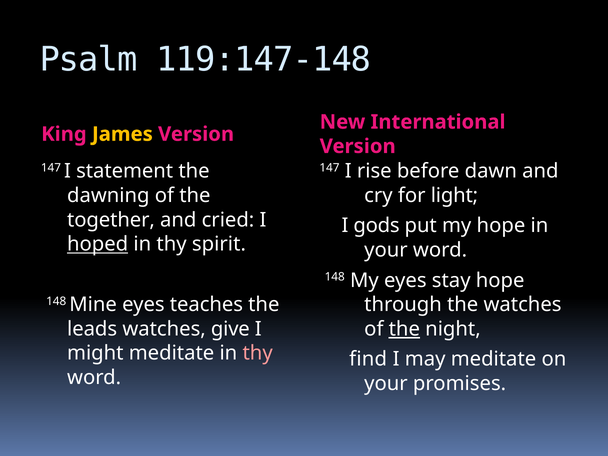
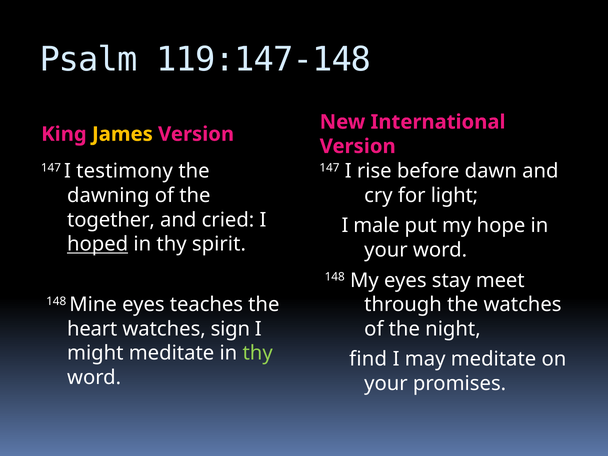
statement: statement -> testimony
gods: gods -> male
stay hope: hope -> meet
leads: leads -> heart
give: give -> sign
the at (404, 329) underline: present -> none
thy at (258, 353) colour: pink -> light green
